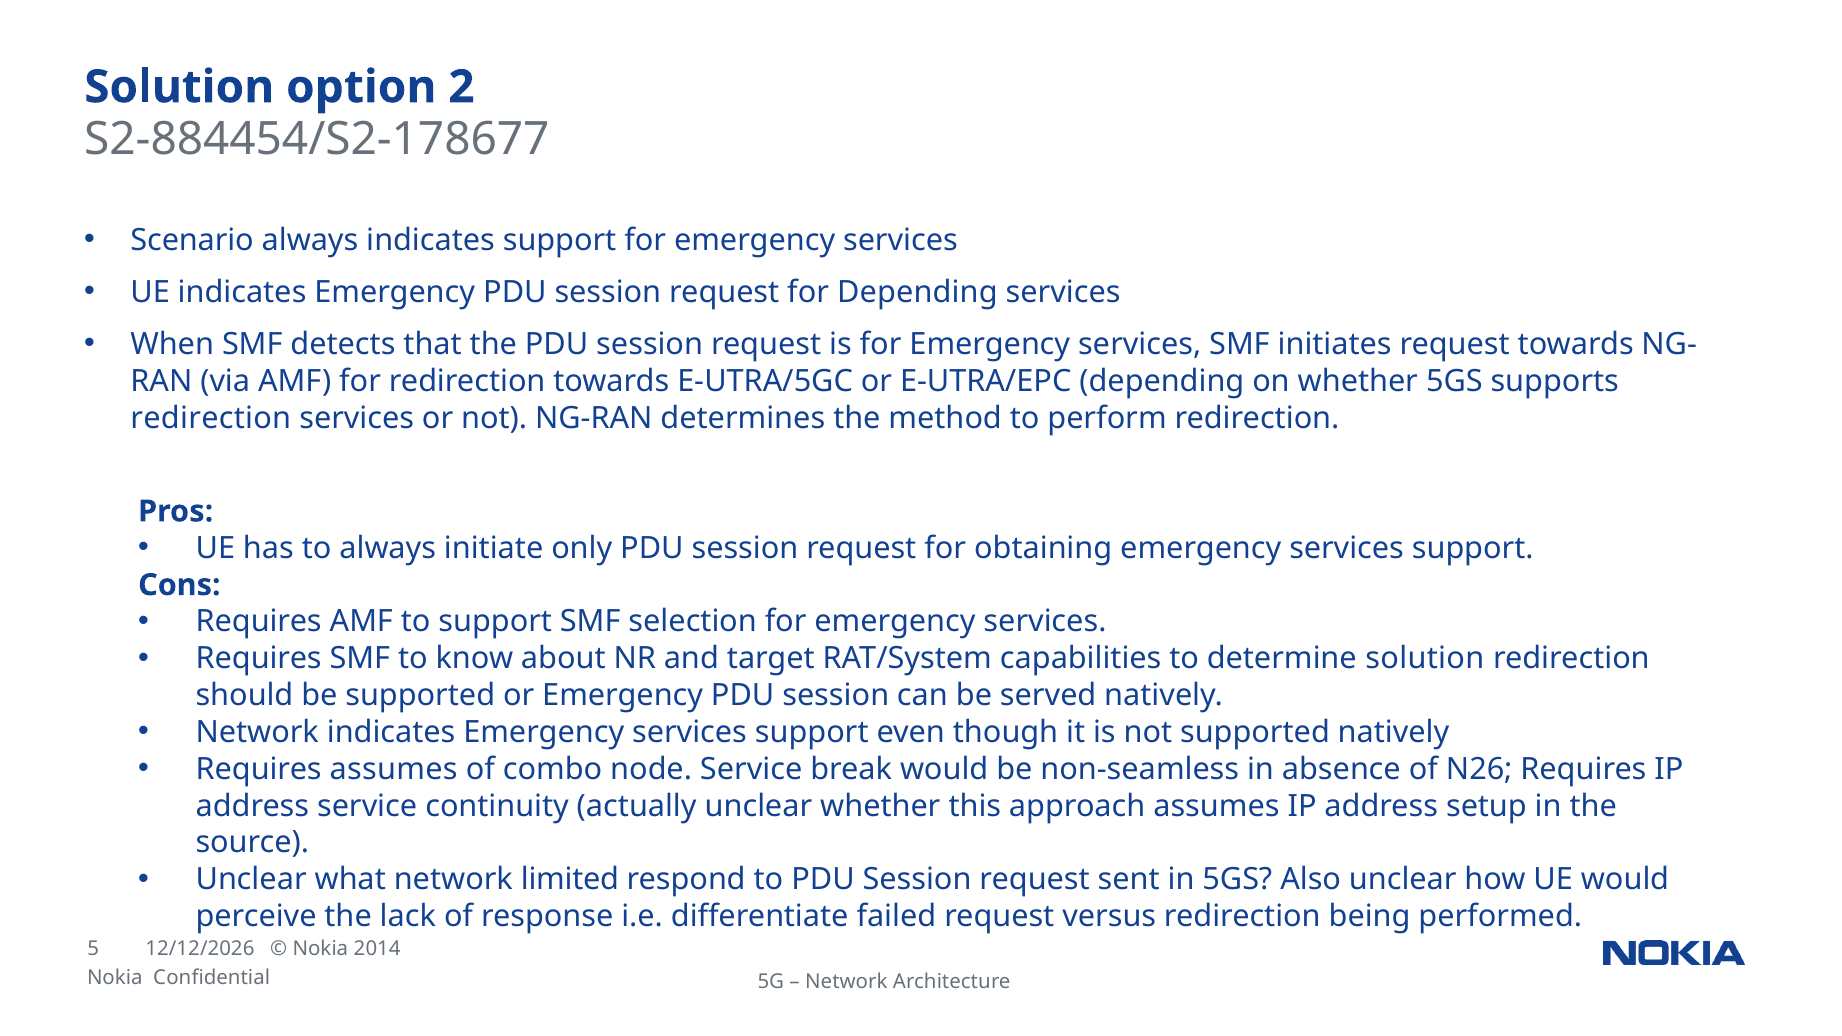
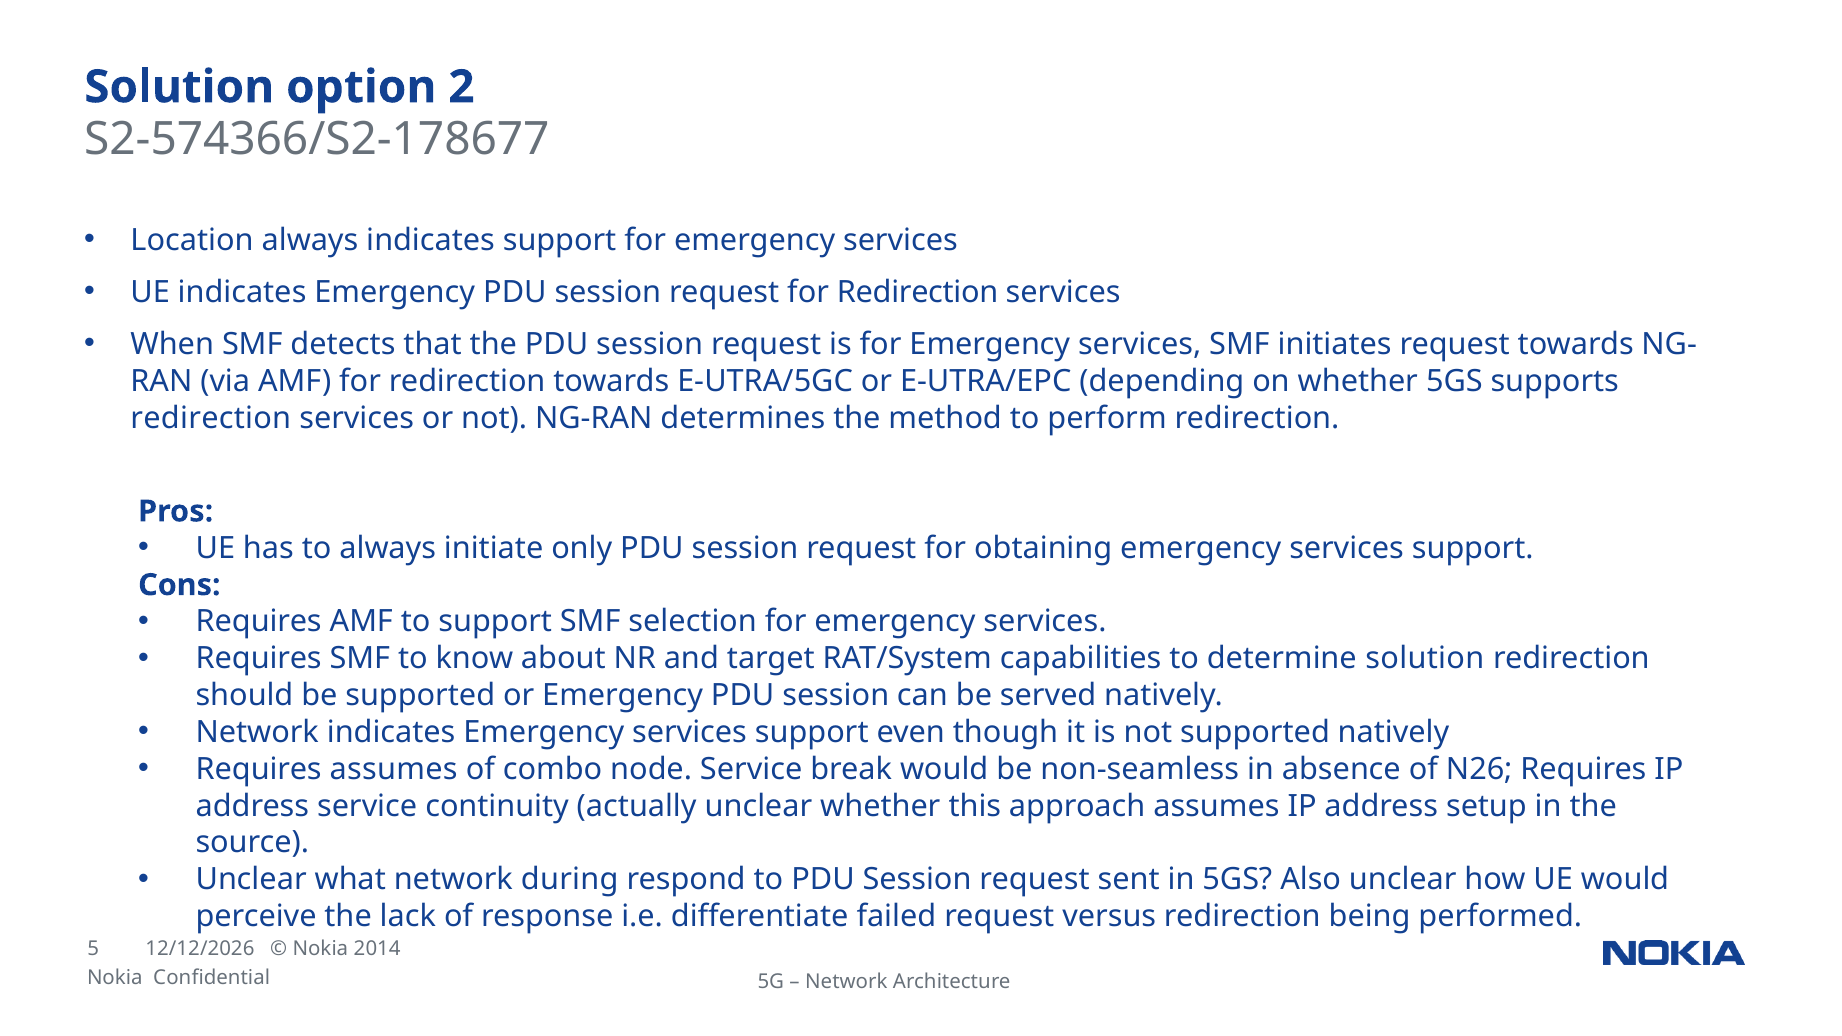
S2-884454/S2-178677: S2-884454/S2-178677 -> S2-574366/S2-178677
Scenario: Scenario -> Location
request for Depending: Depending -> Redirection
limited: limited -> during
